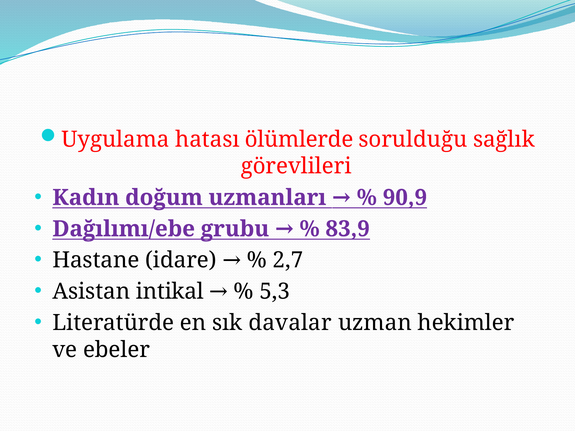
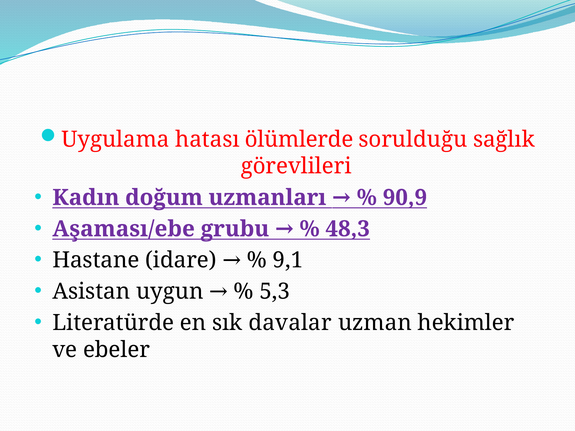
Dağılımı/ebe: Dağılımı/ebe -> Aşaması/ebe
83,9: 83,9 -> 48,3
2,7: 2,7 -> 9,1
intikal: intikal -> uygun
